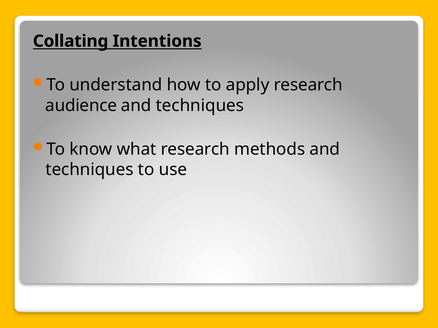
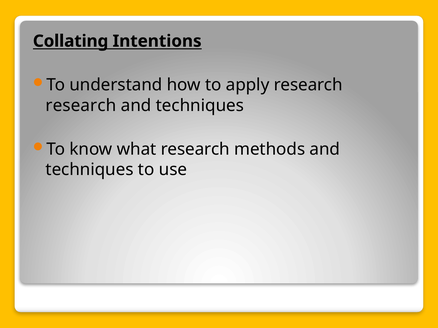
audience at (81, 106): audience -> research
